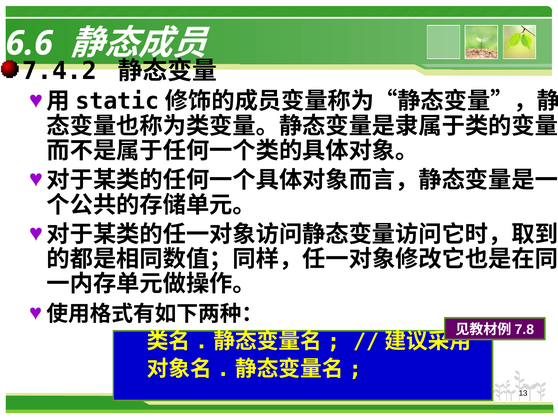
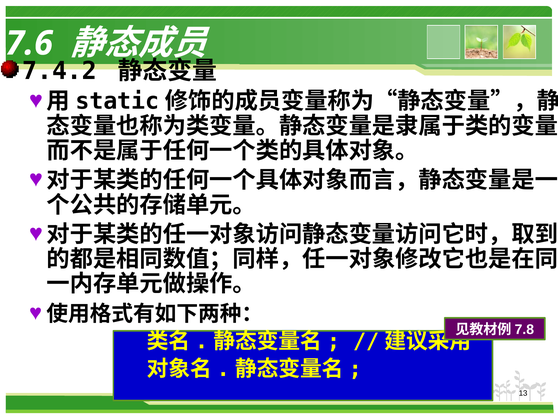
6.6: 6.6 -> 7.6
